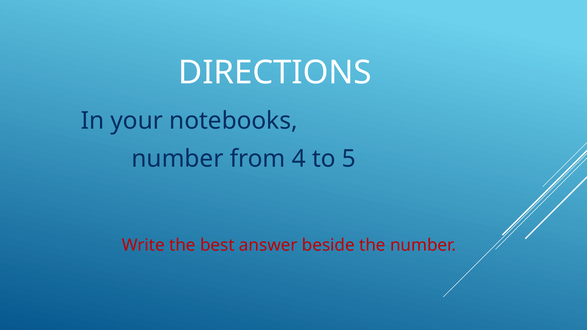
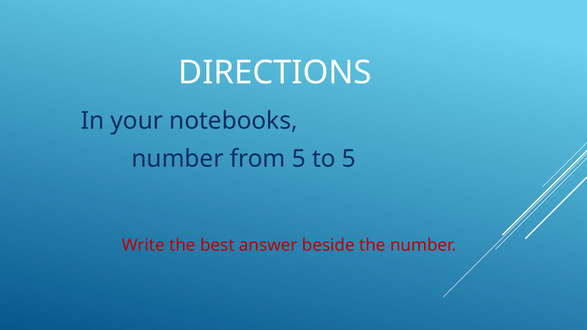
from 4: 4 -> 5
